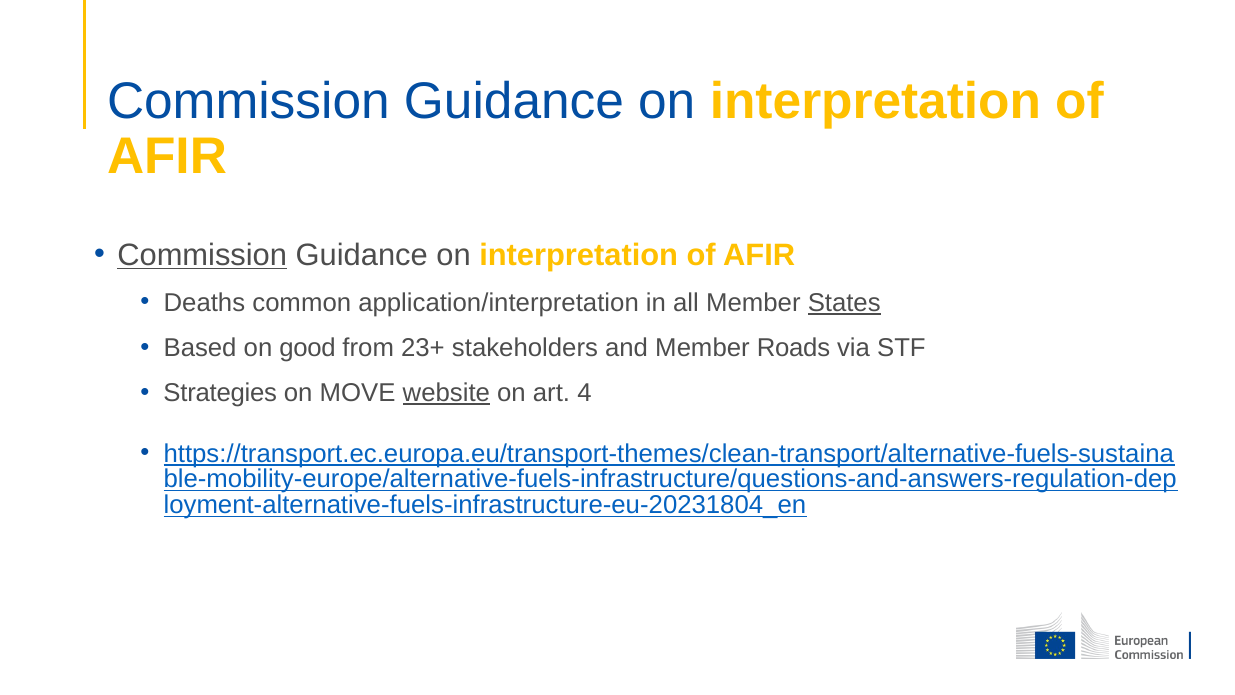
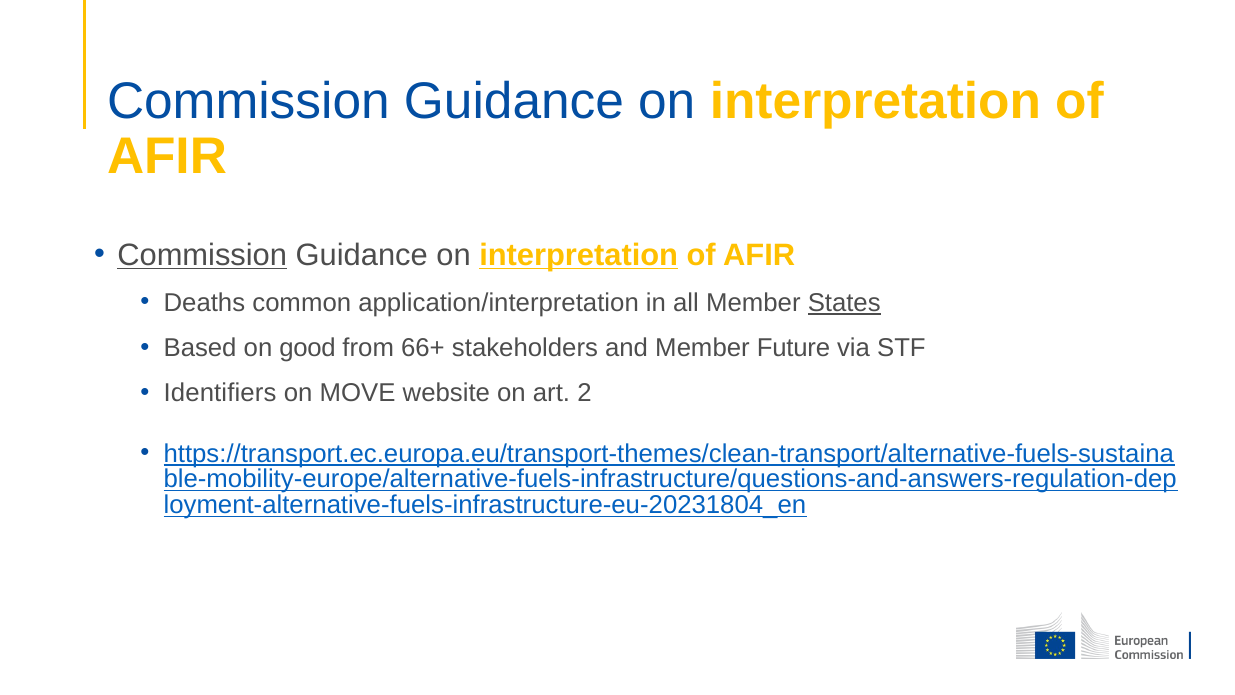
interpretation at (579, 255) underline: none -> present
23+: 23+ -> 66+
Roads: Roads -> Future
Strategies: Strategies -> Identifiers
website underline: present -> none
4: 4 -> 2
